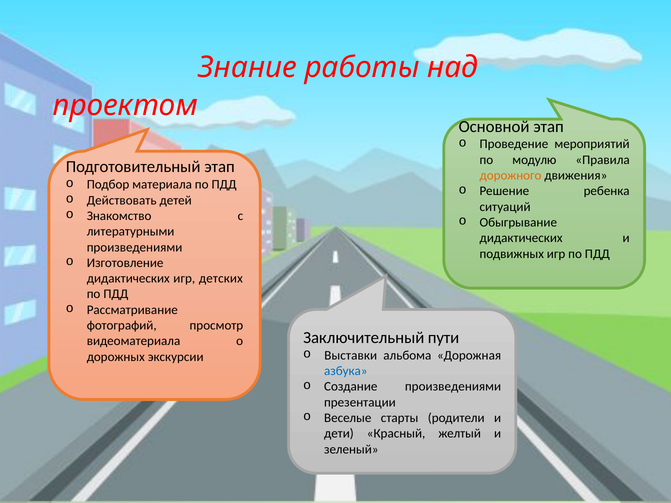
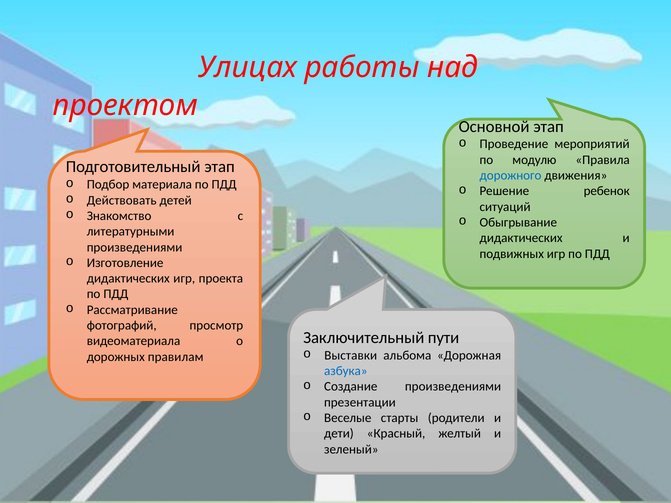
Знание: Знание -> Улицах
дорожного colour: orange -> blue
ребенка: ребенка -> ребенок
детских: детских -> проекта
экскурсии: экскурсии -> правилам
